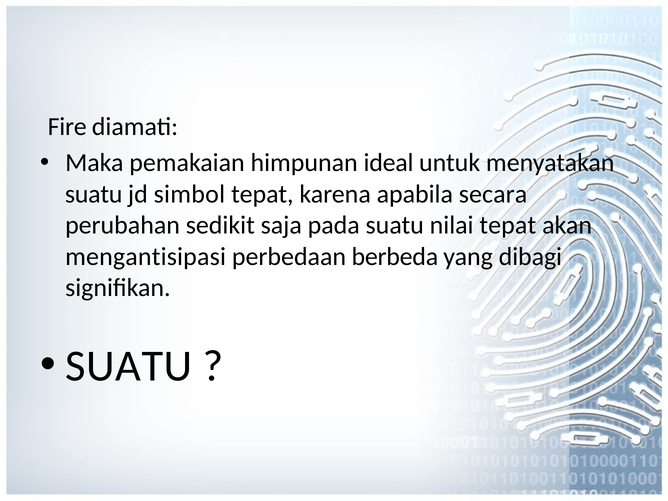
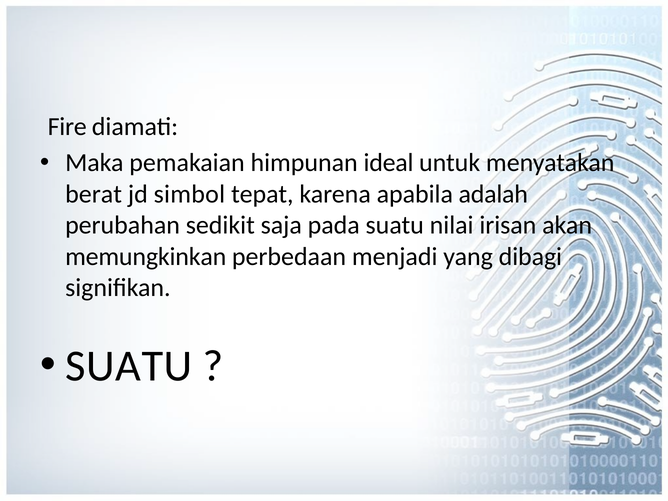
suatu at (94, 194): suatu -> berat
secara: secara -> adalah
nilai tepat: tepat -> irisan
mengantisipasi: mengantisipasi -> memungkinkan
berbeda: berbeda -> menjadi
